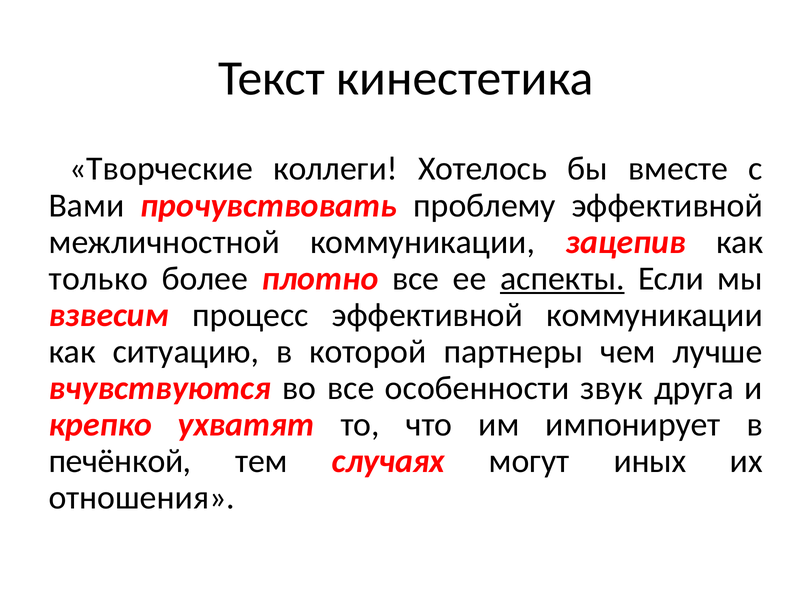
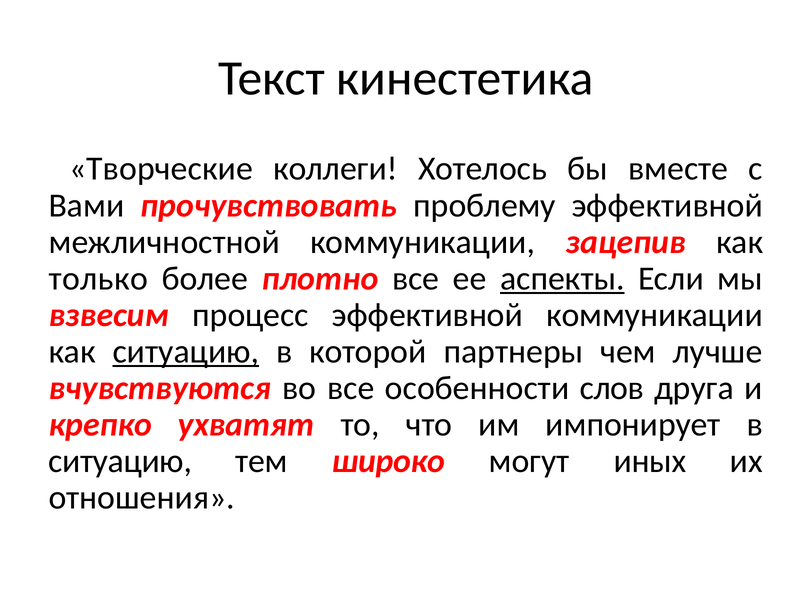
ситуацию at (186, 352) underline: none -> present
звук: звук -> слов
печёнкой at (120, 461): печёнкой -> ситуацию
случаях: случаях -> широко
